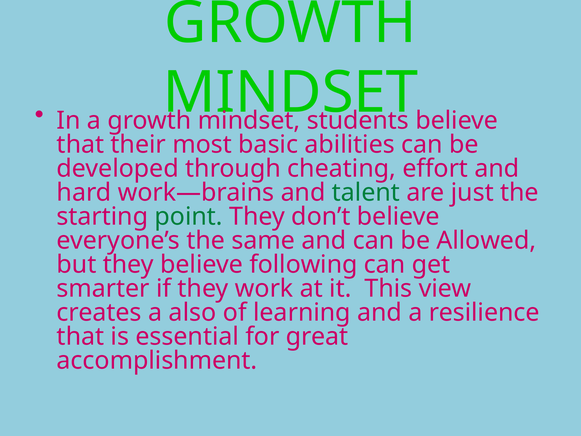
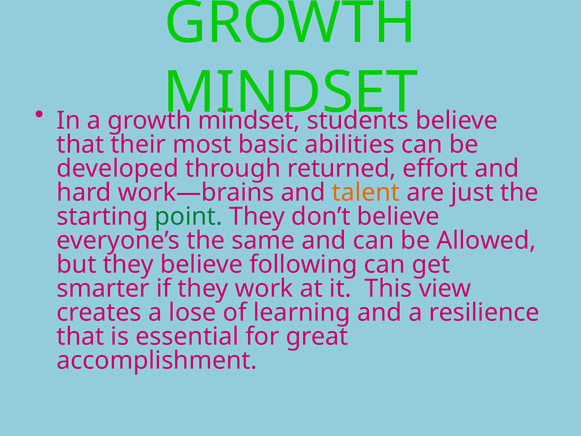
cheating: cheating -> returned
talent colour: green -> orange
also: also -> lose
